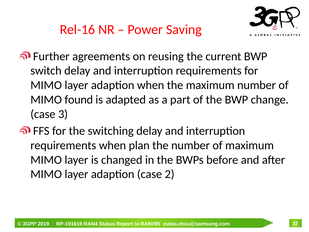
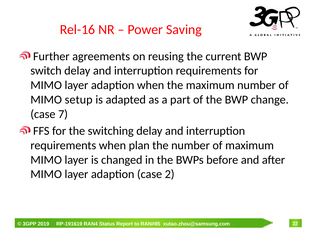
found: found -> setup
3: 3 -> 7
